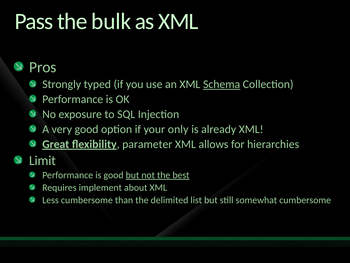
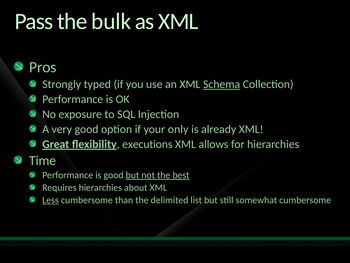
parameter: parameter -> executions
Limit: Limit -> Time
Requires implement: implement -> hierarchies
Less underline: none -> present
